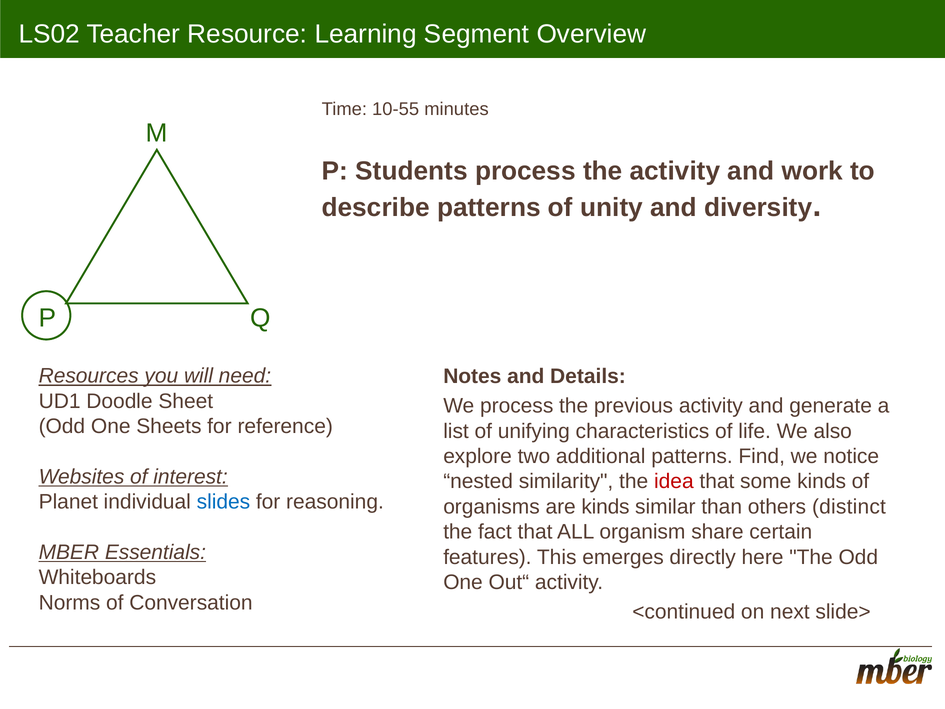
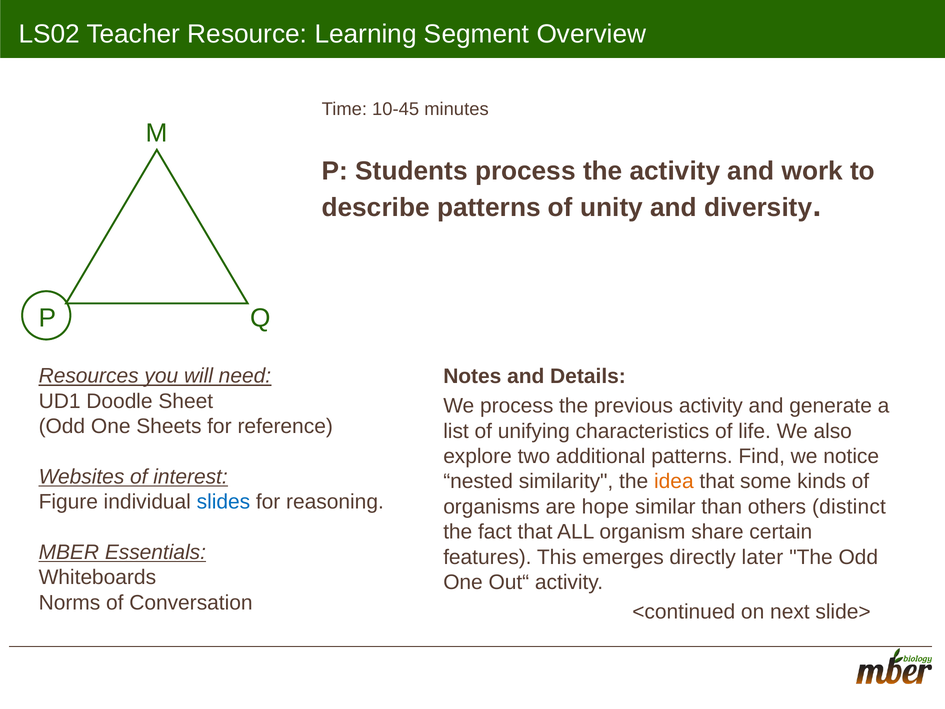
10-55: 10-55 -> 10-45
idea colour: red -> orange
Planet: Planet -> Figure
are kinds: kinds -> hope
here: here -> later
